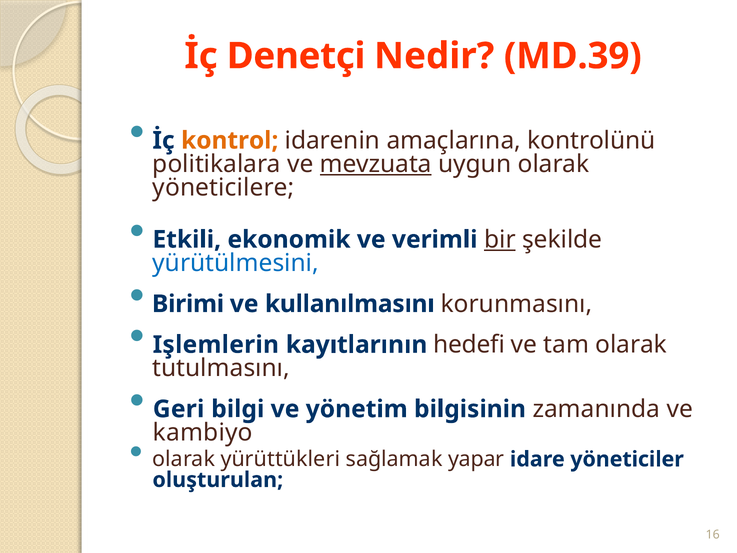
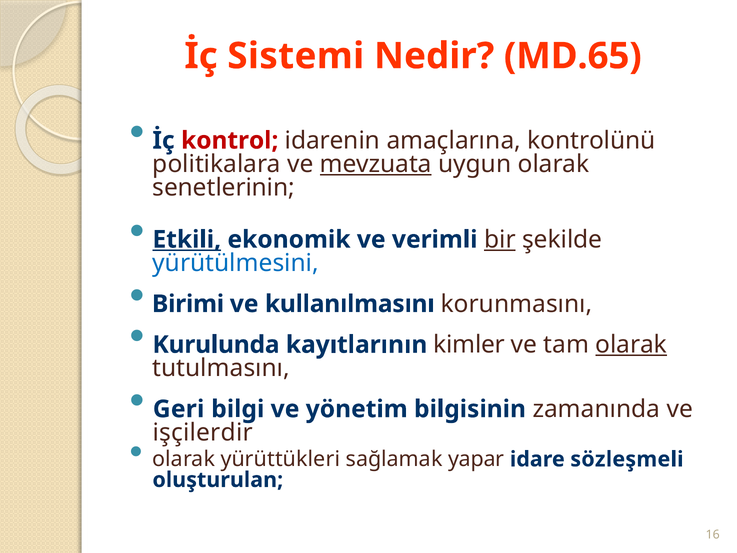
Denetçi: Denetçi -> Sistemi
MD.39: MD.39 -> MD.65
kontrol colour: orange -> red
yöneticilere: yöneticilere -> senetlerinin
Etkili underline: none -> present
Işlemlerin: Işlemlerin -> Kurulunda
hedefi: hedefi -> kimler
olarak at (631, 345) underline: none -> present
kambiyo: kambiyo -> işçilerdir
yöneticiler: yöneticiler -> sözleşmeli
